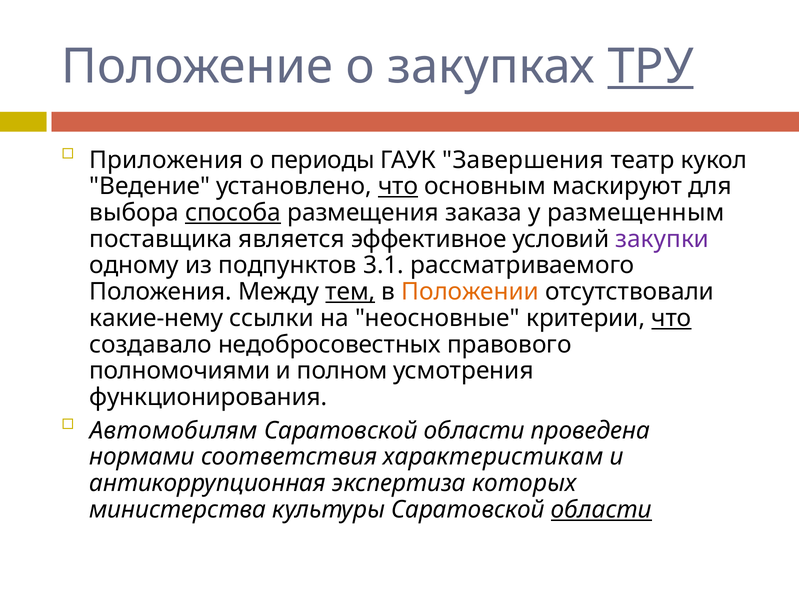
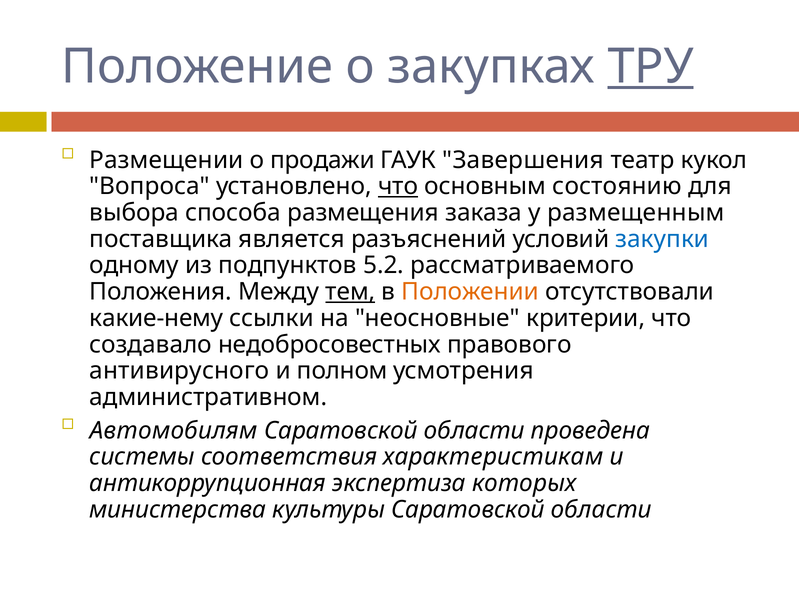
Приложения: Приложения -> Размещении
периоды: периоды -> продажи
Ведение: Ведение -> Вопроса
маскируют: маскируют -> состоянию
способа underline: present -> none
эффективное: эффективное -> разъяснений
закупки colour: purple -> blue
3.1: 3.1 -> 5.2
что at (671, 318) underline: present -> none
полномочиями: полномочиями -> антивирусного
функционирования: функционирования -> административном
нормами: нормами -> системы
области at (601, 510) underline: present -> none
